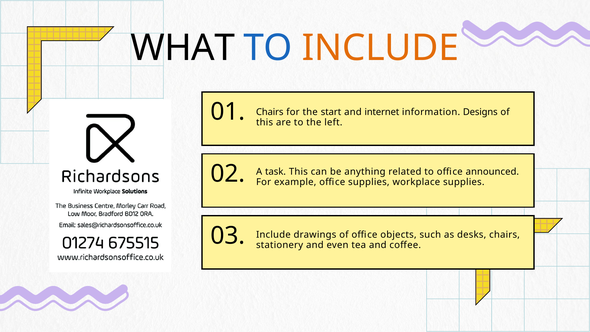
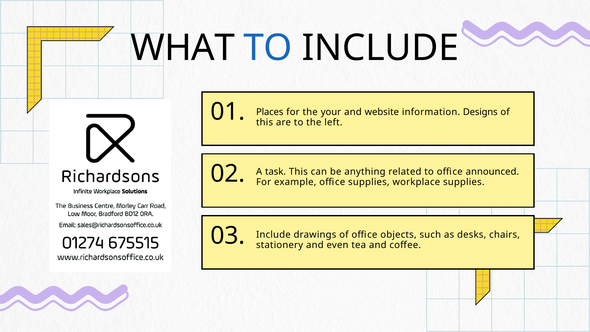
INCLUDE at (380, 48) colour: orange -> black
01 Chairs: Chairs -> Places
start: start -> your
internet: internet -> website
